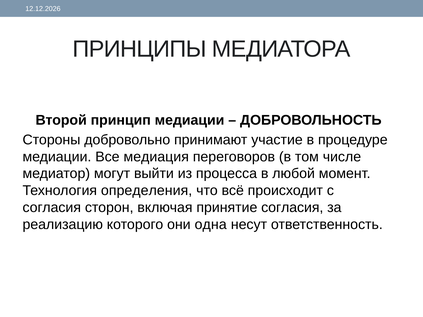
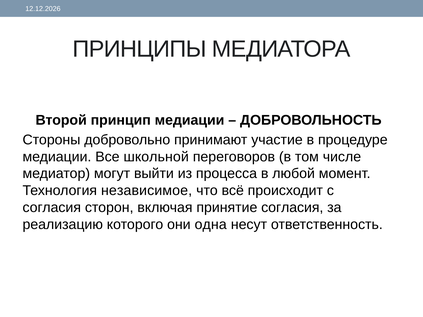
медиация: медиация -> школьной
определения: определения -> независимое
